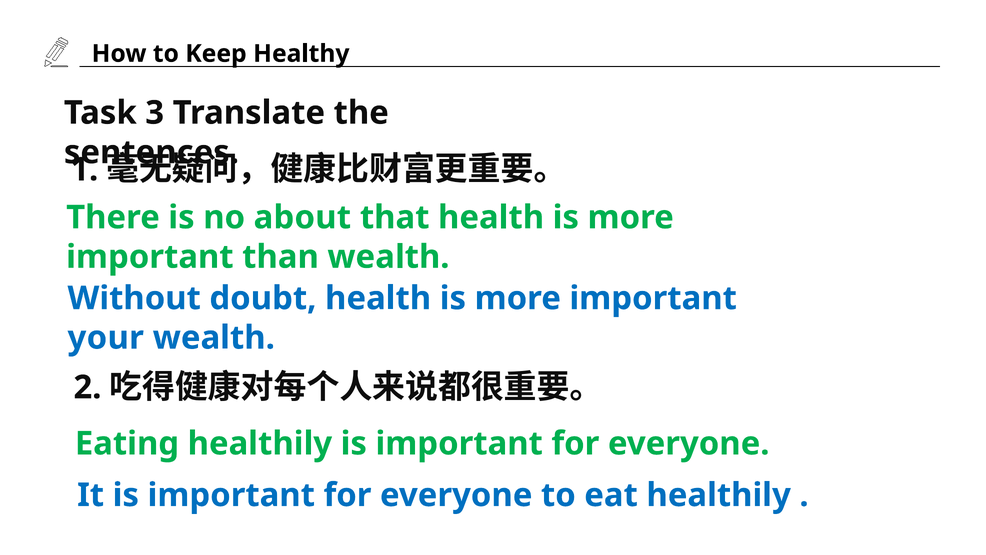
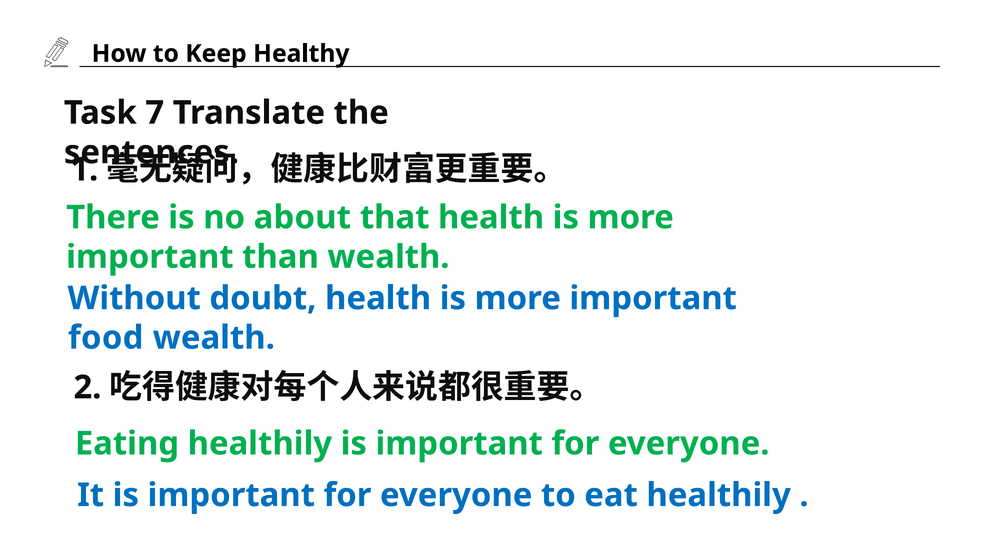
3: 3 -> 7
your: your -> food
